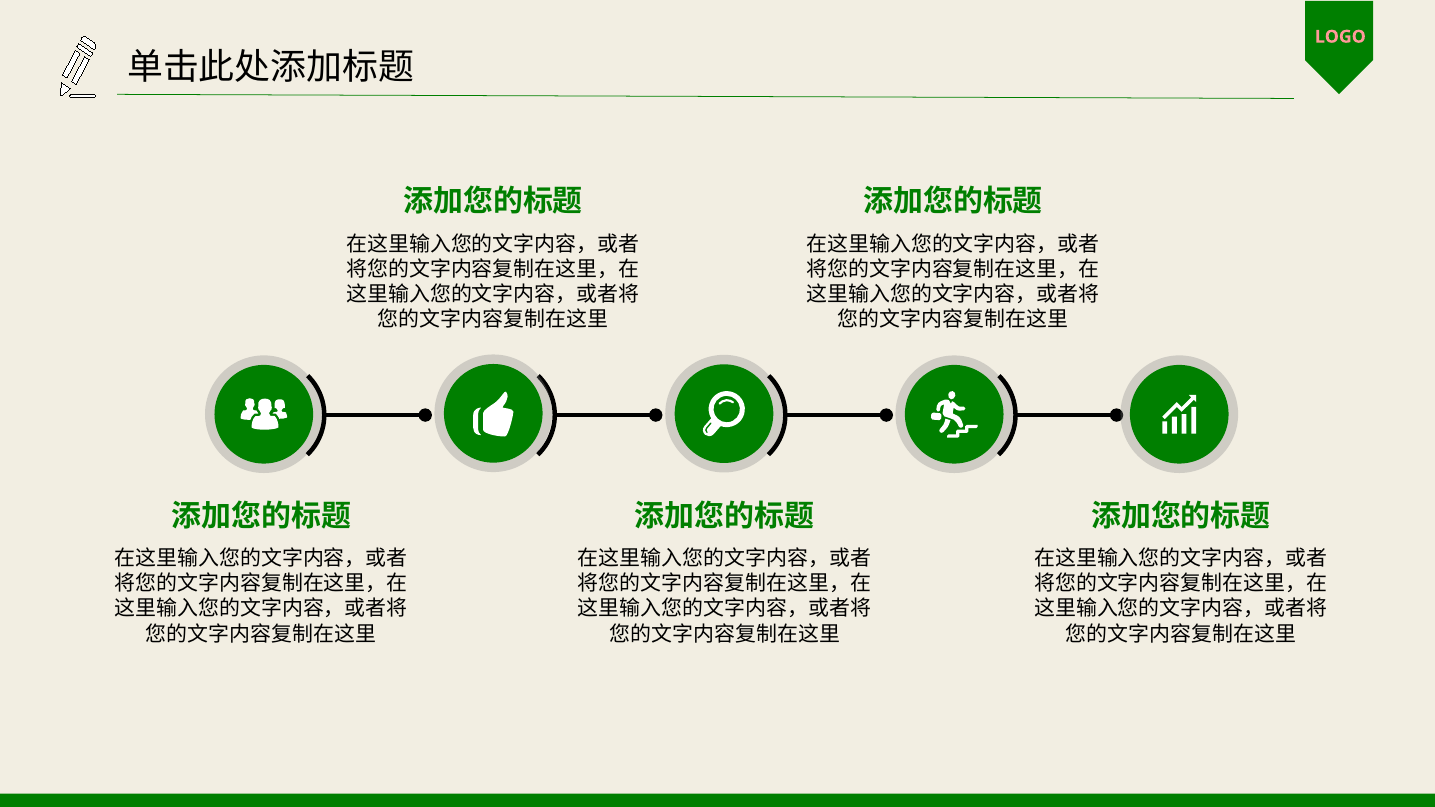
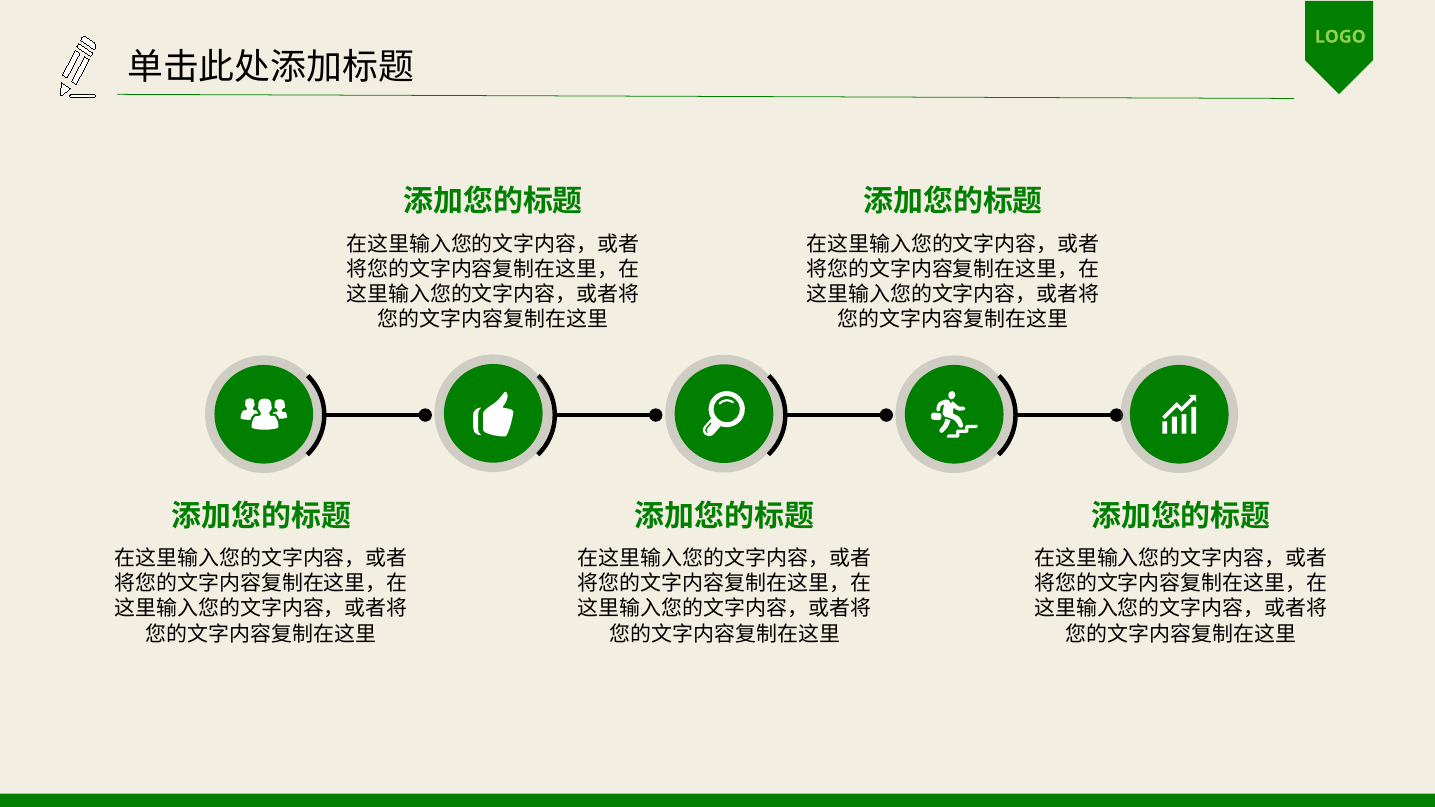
LOGO colour: pink -> light green
